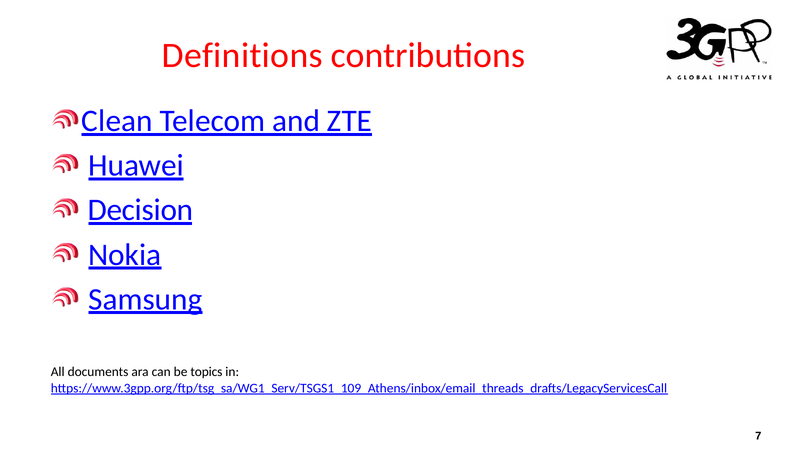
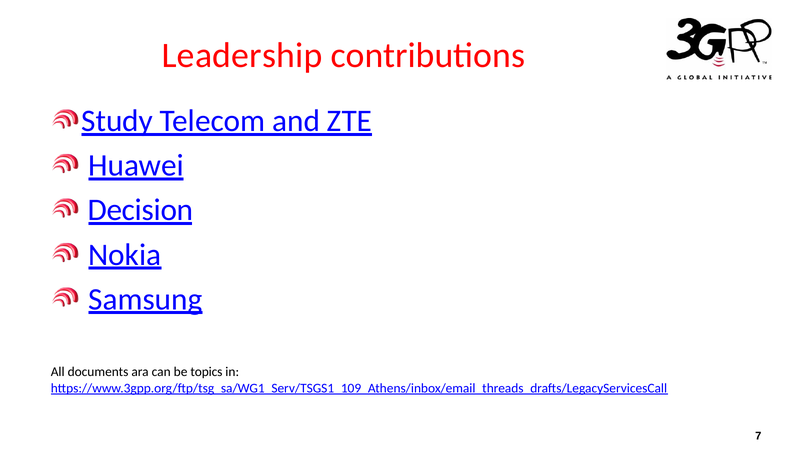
Definitions: Definitions -> Leadership
Clean: Clean -> Study
